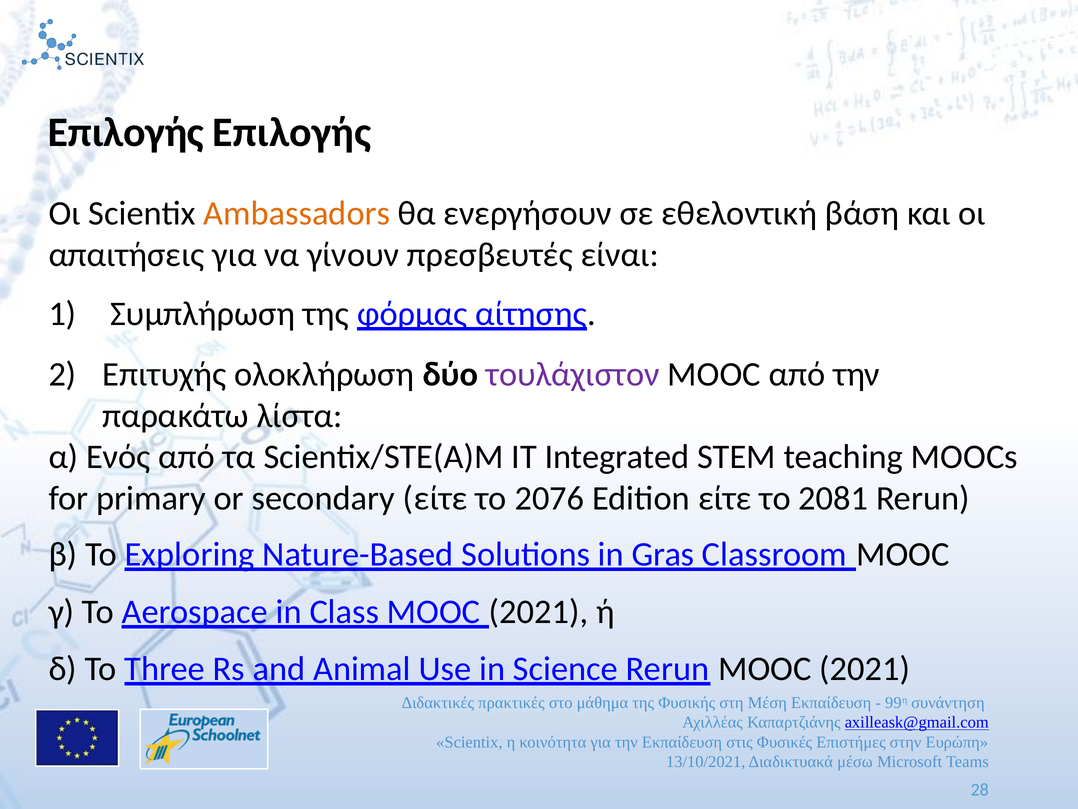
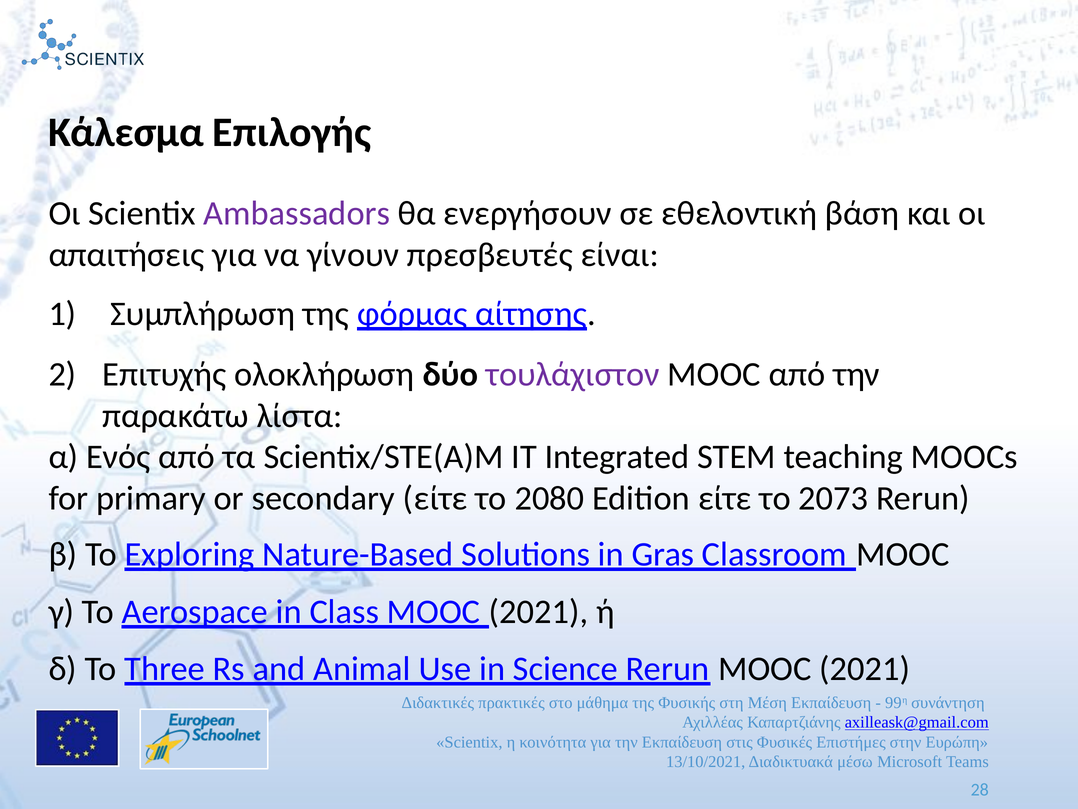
Επιλογής at (126, 132): Επιλογής -> Κάλεσμα
Ambassadors colour: orange -> purple
2076: 2076 -> 2080
2081: 2081 -> 2073
